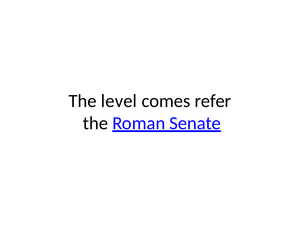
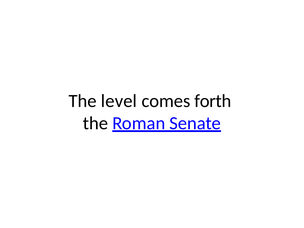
refer: refer -> forth
